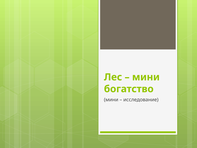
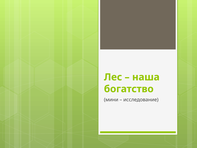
мини at (146, 77): мини -> наша
